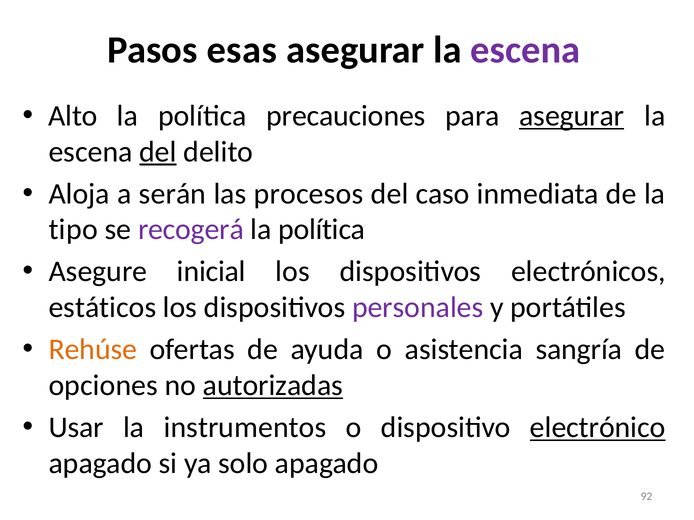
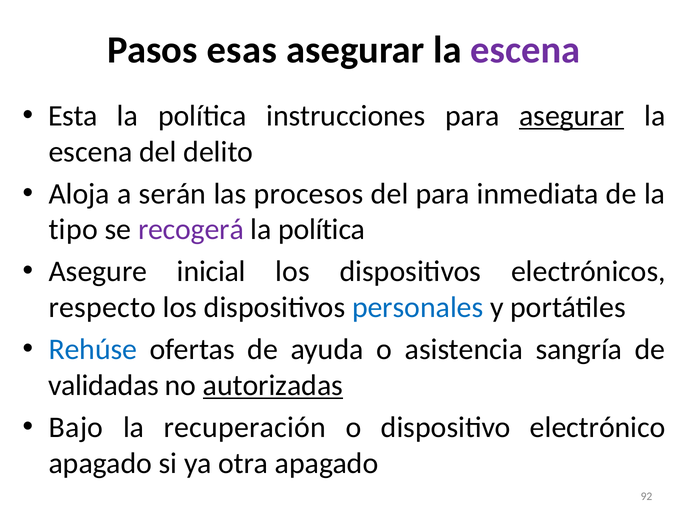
Alto: Alto -> Esta
precauciones: precauciones -> instrucciones
del at (158, 152) underline: present -> none
del caso: caso -> para
estáticos: estáticos -> respecto
personales colour: purple -> blue
Rehúse colour: orange -> blue
opciones: opciones -> validadas
Usar: Usar -> Bajo
instrumentos: instrumentos -> recuperación
electrónico underline: present -> none
solo: solo -> otra
